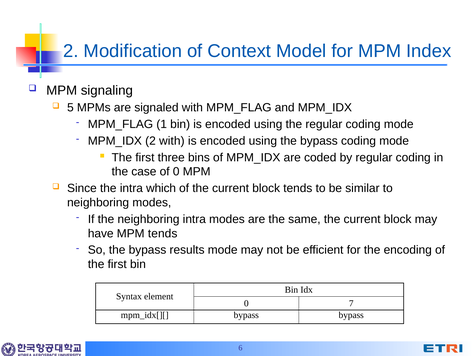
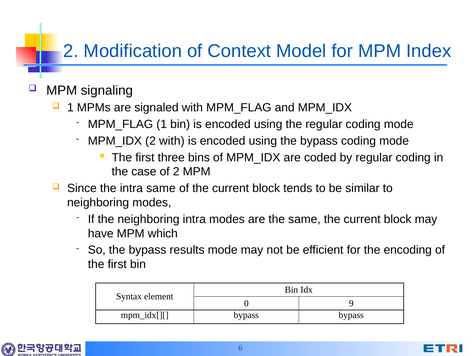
5 at (70, 108): 5 -> 1
of 0: 0 -> 2
intra which: which -> same
MPM tends: tends -> which
7: 7 -> 9
